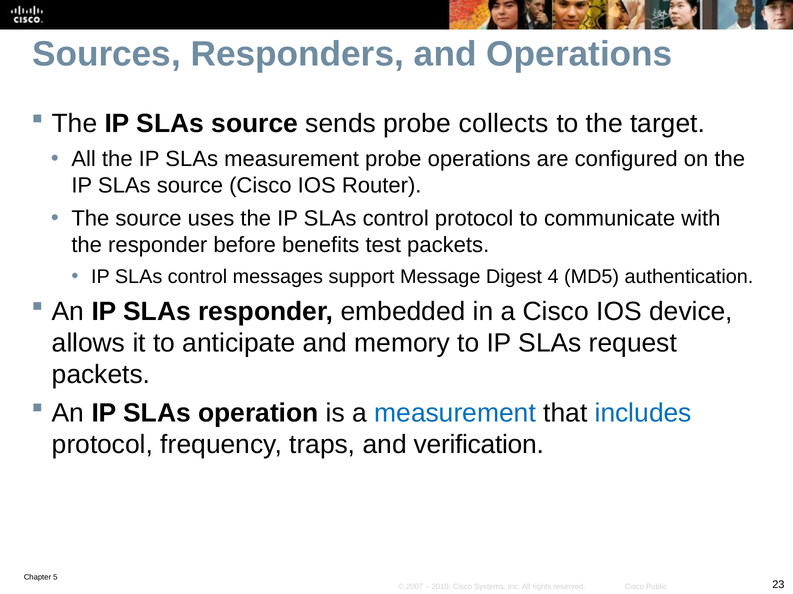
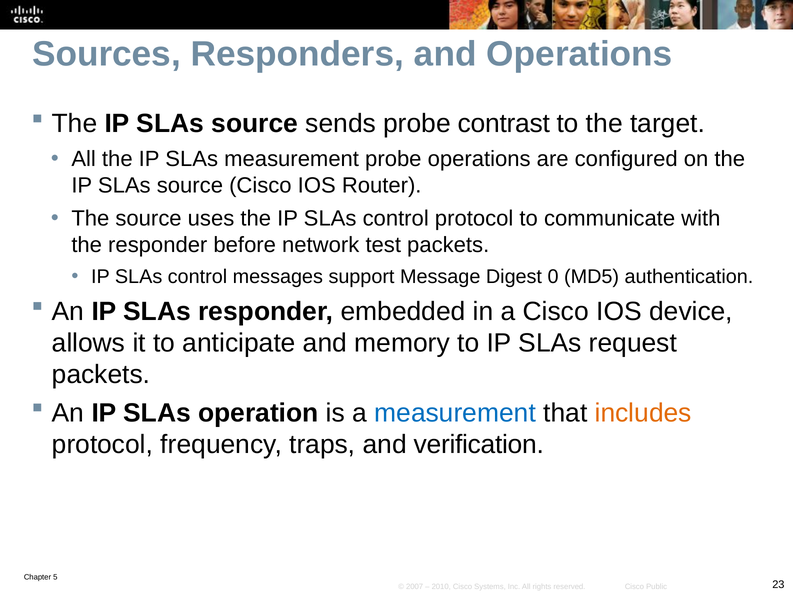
collects: collects -> contrast
benefits: benefits -> network
4: 4 -> 0
includes colour: blue -> orange
